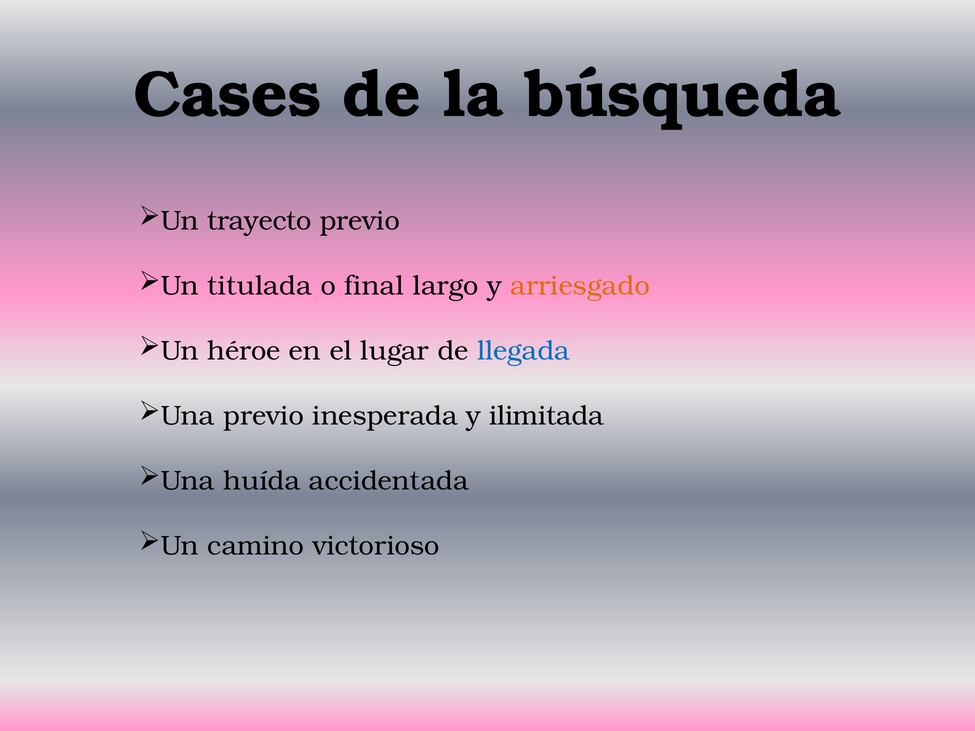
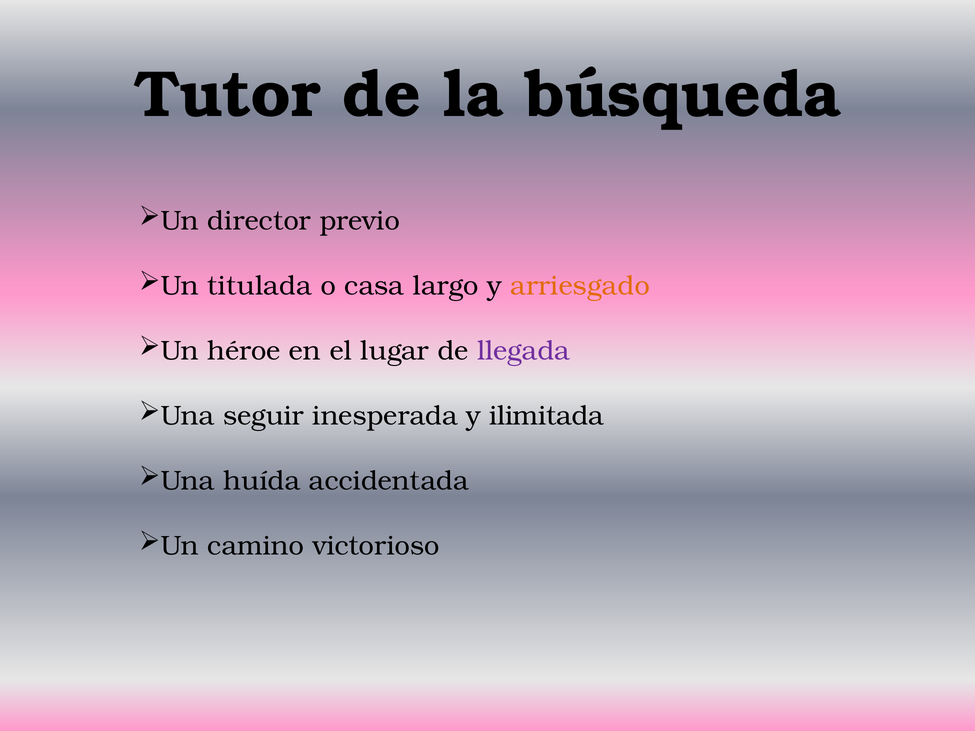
Cases: Cases -> Tutor
trayecto: trayecto -> director
final: final -> casa
llegada colour: blue -> purple
Una previo: previo -> seguir
